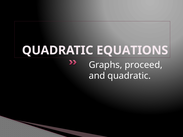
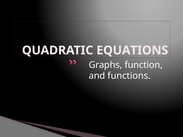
proceed: proceed -> function
and quadratic: quadratic -> functions
